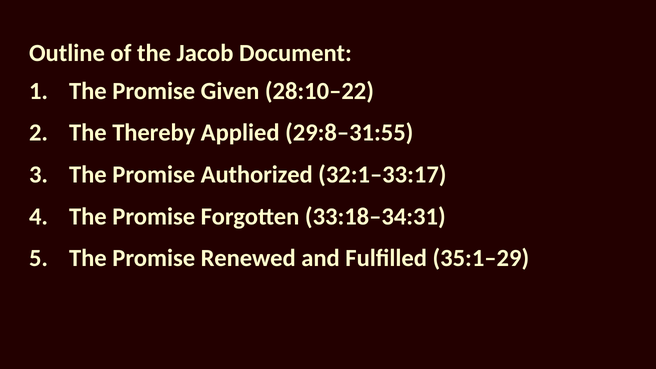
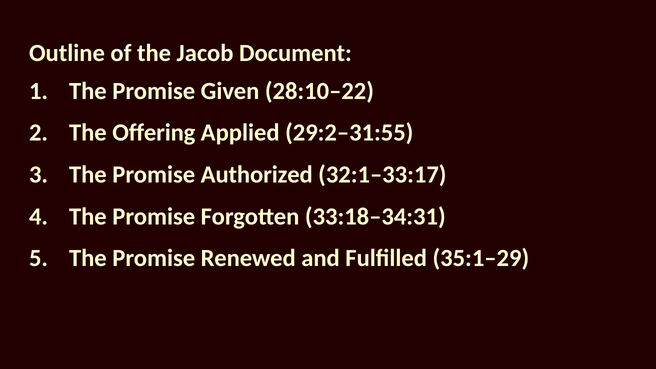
Thereby: Thereby -> Offering
29:8–31:55: 29:8–31:55 -> 29:2–31:55
